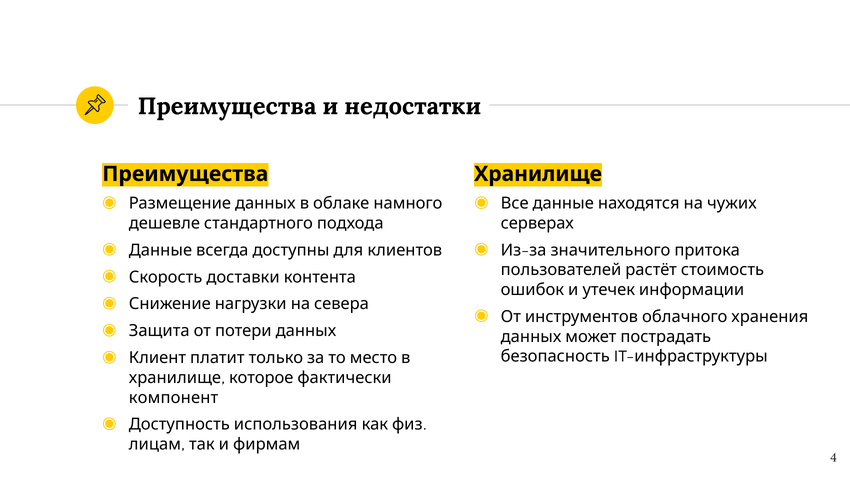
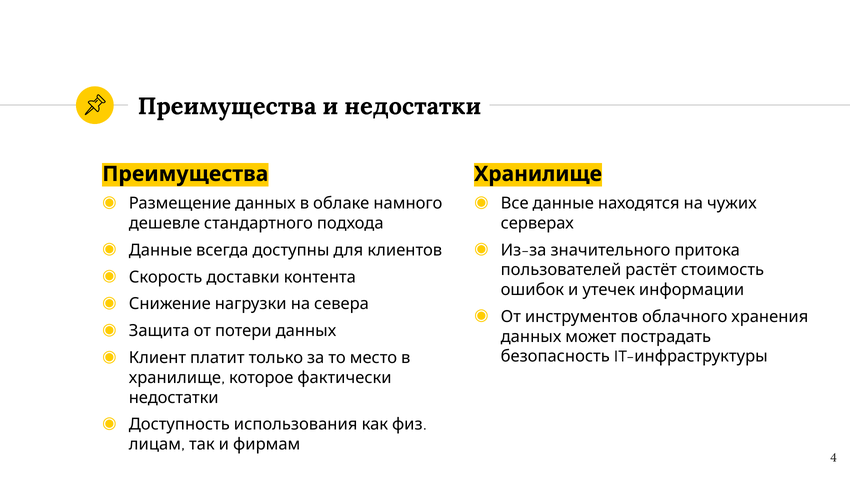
компонент at (174, 398): компонент -> недостатки
